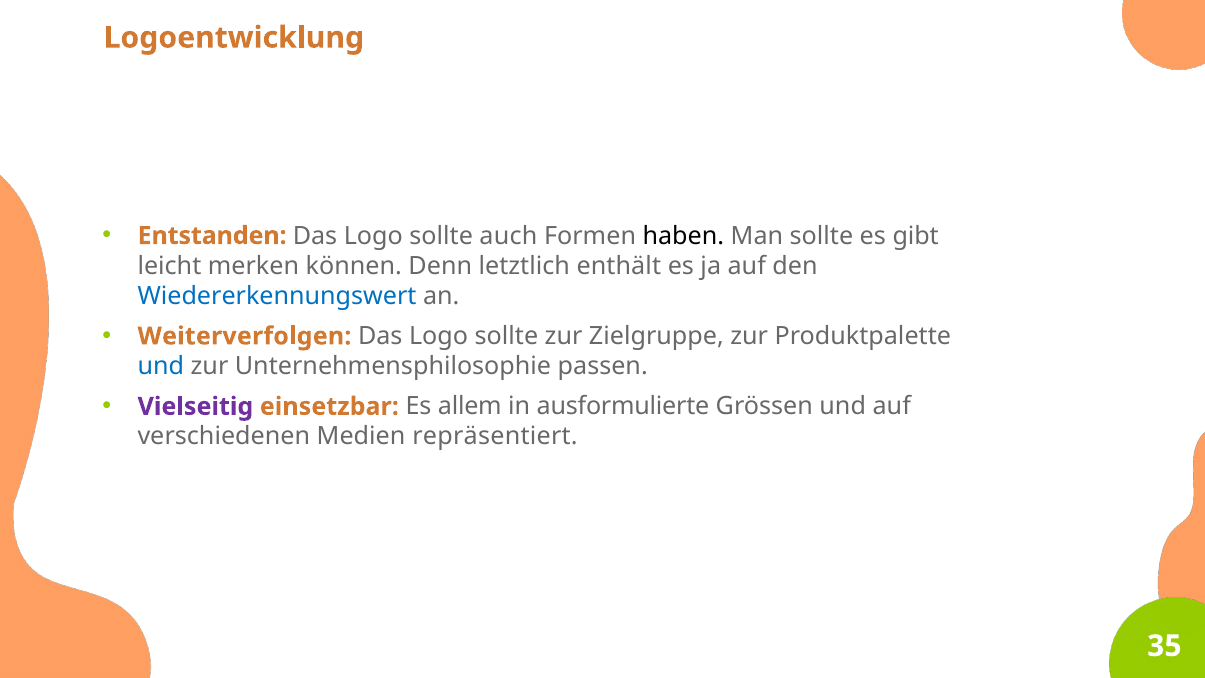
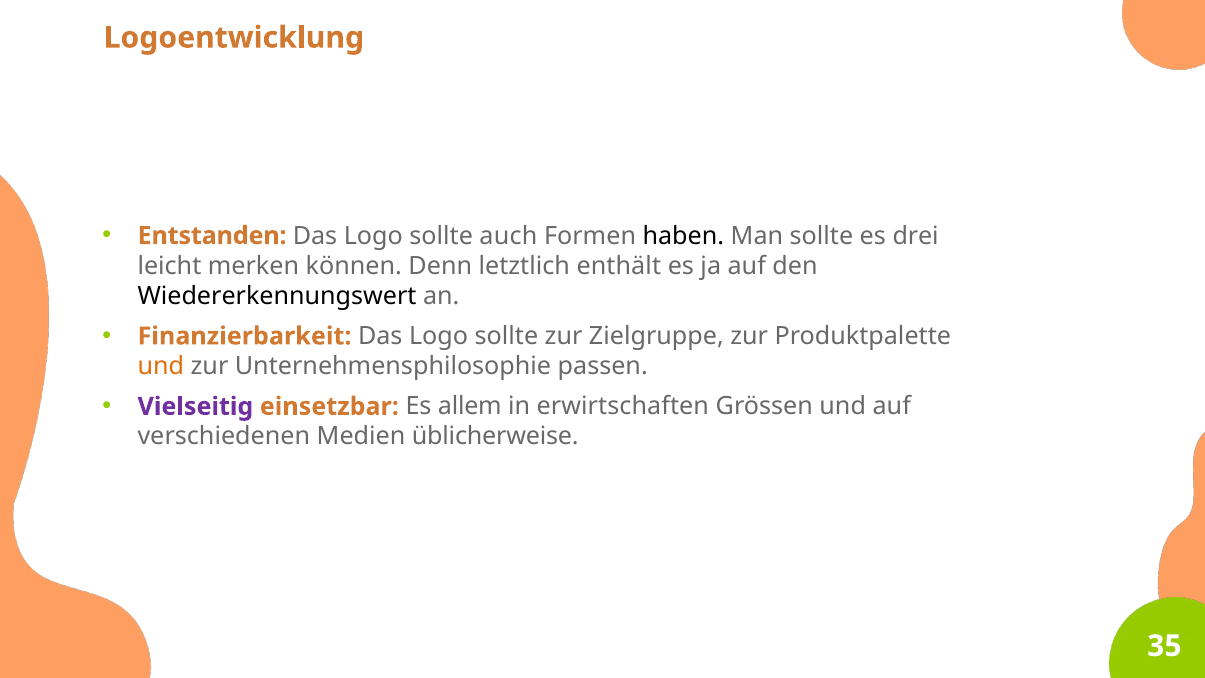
gibt: gibt -> drei
Wiedererkennungswert colour: blue -> black
Weiterverfolgen: Weiterverfolgen -> Finanzierbarkeit
und at (161, 366) colour: blue -> orange
ausformulierte: ausformulierte -> erwirtschaften
repräsentiert: repräsentiert -> üblicherweise
